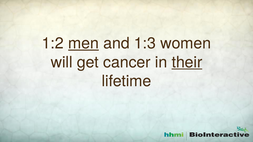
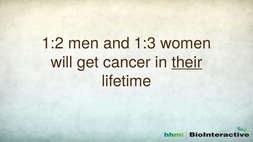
men underline: present -> none
